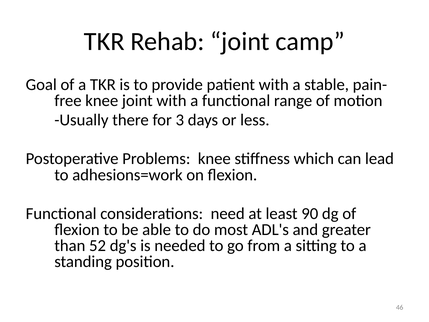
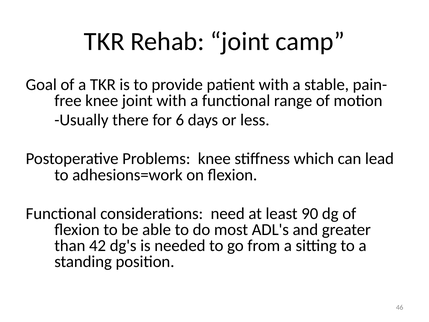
3: 3 -> 6
52: 52 -> 42
